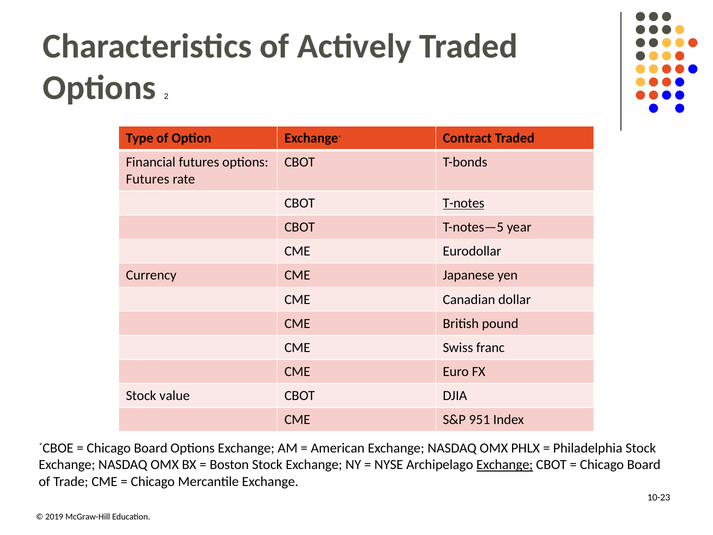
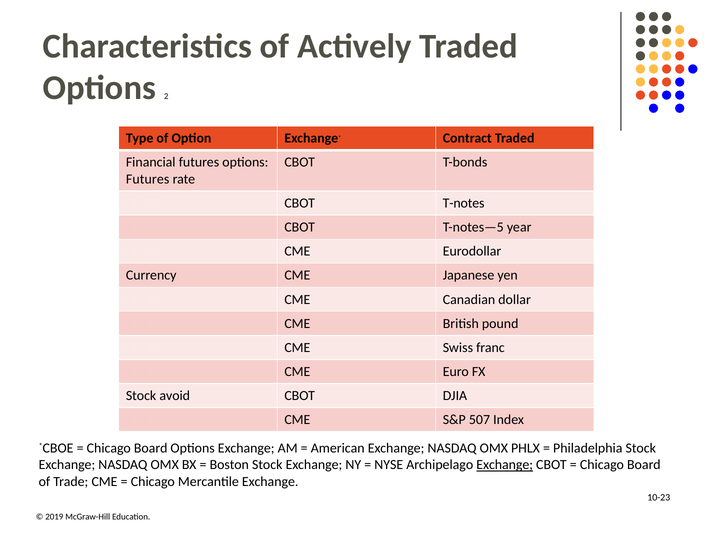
T-notes underline: present -> none
value: value -> avoid
951: 951 -> 507
